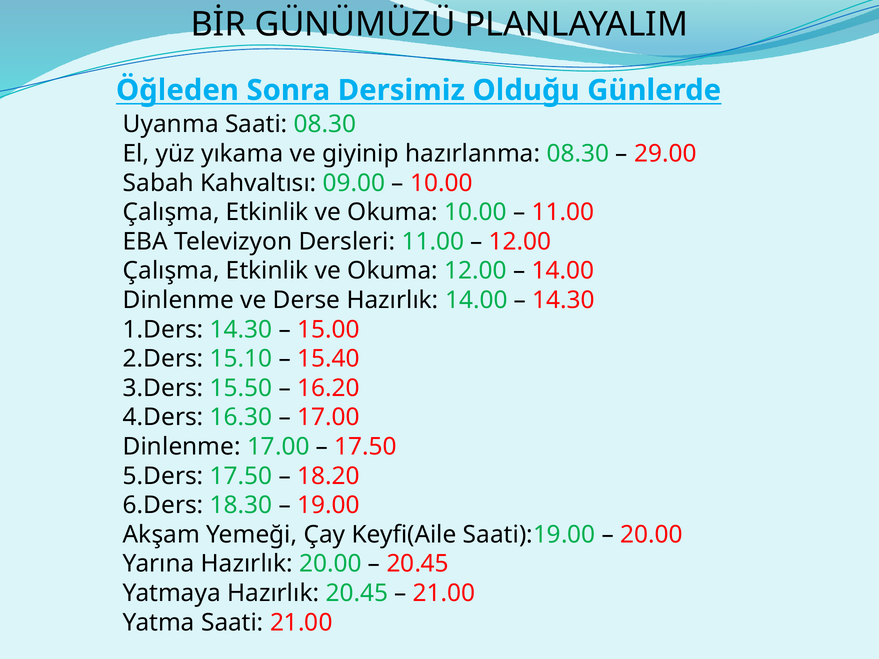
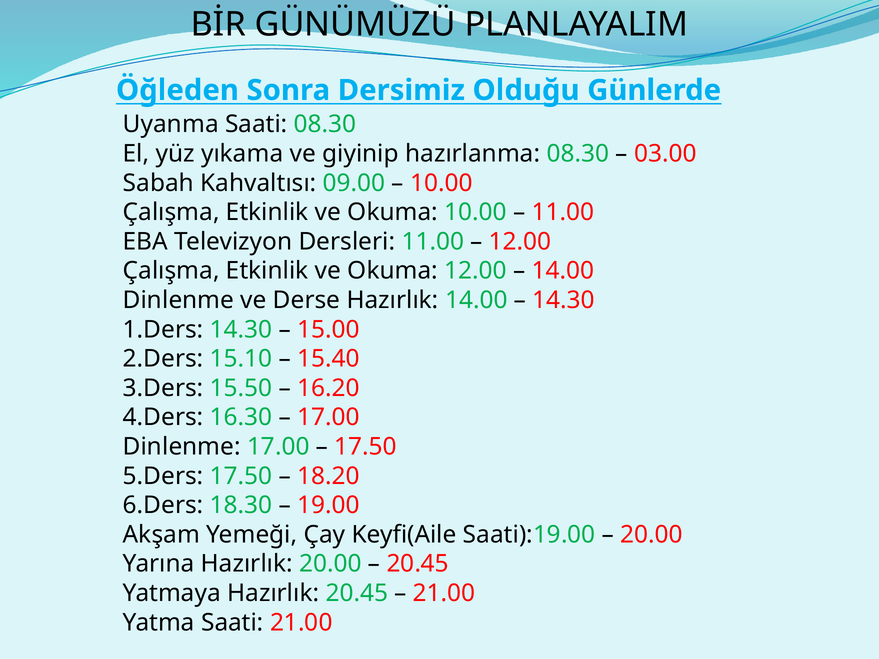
29.00: 29.00 -> 03.00
